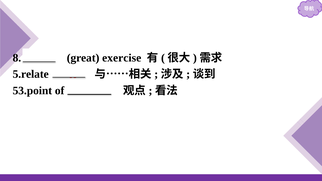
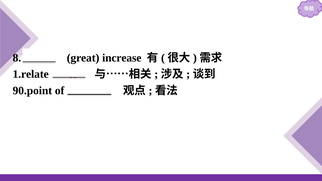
exercise: exercise -> increase
5.relate: 5.relate -> 1.relate
53.point: 53.point -> 90.point
